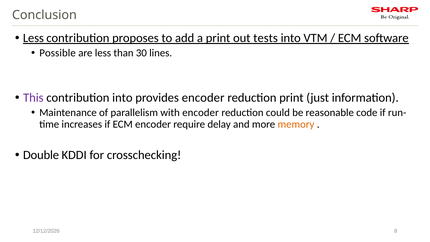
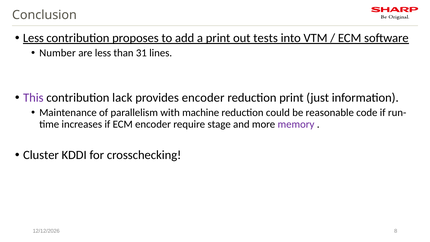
Possible: Possible -> Number
30: 30 -> 31
contribution into: into -> lack
with encoder: encoder -> machine
delay: delay -> stage
memory colour: orange -> purple
Double: Double -> Cluster
